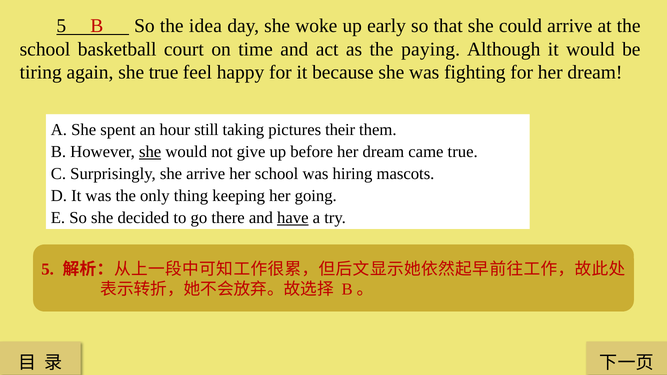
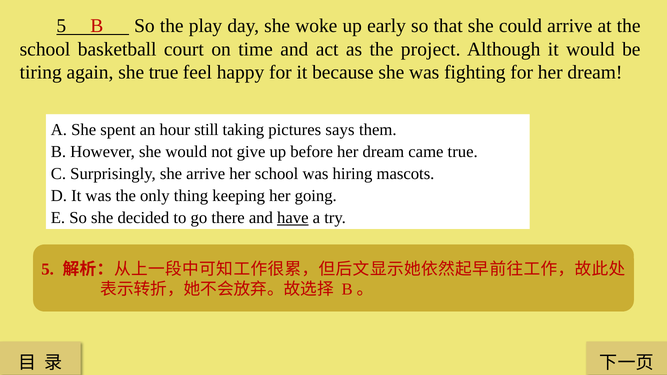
idea: idea -> play
paying: paying -> project
their: their -> says
she at (150, 152) underline: present -> none
